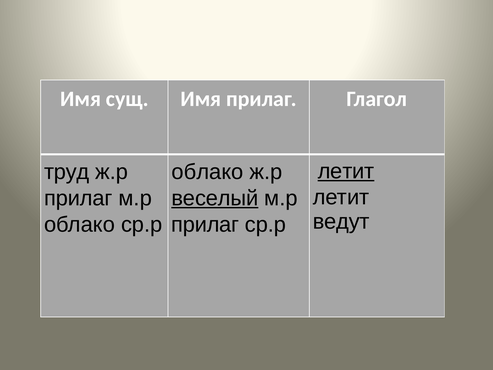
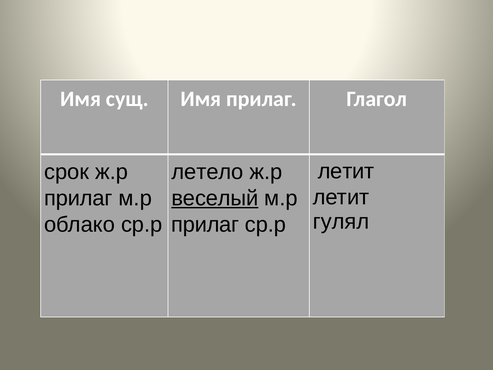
летит at (346, 171) underline: present -> none
труд: труд -> срок
облако at (207, 172): облако -> летело
ведут: ведут -> гулял
